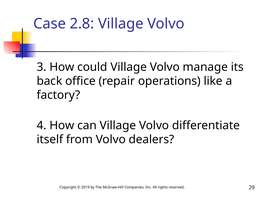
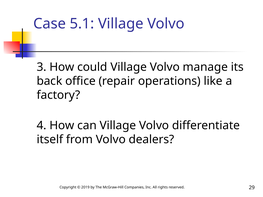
2.8: 2.8 -> 5.1
